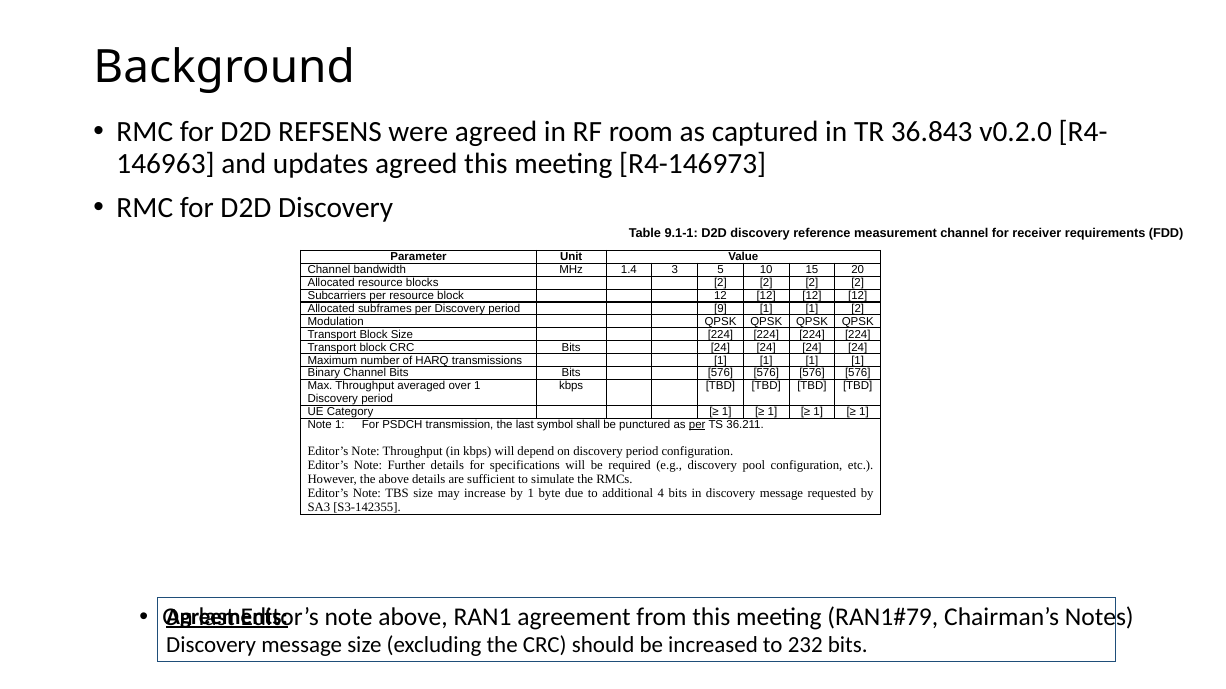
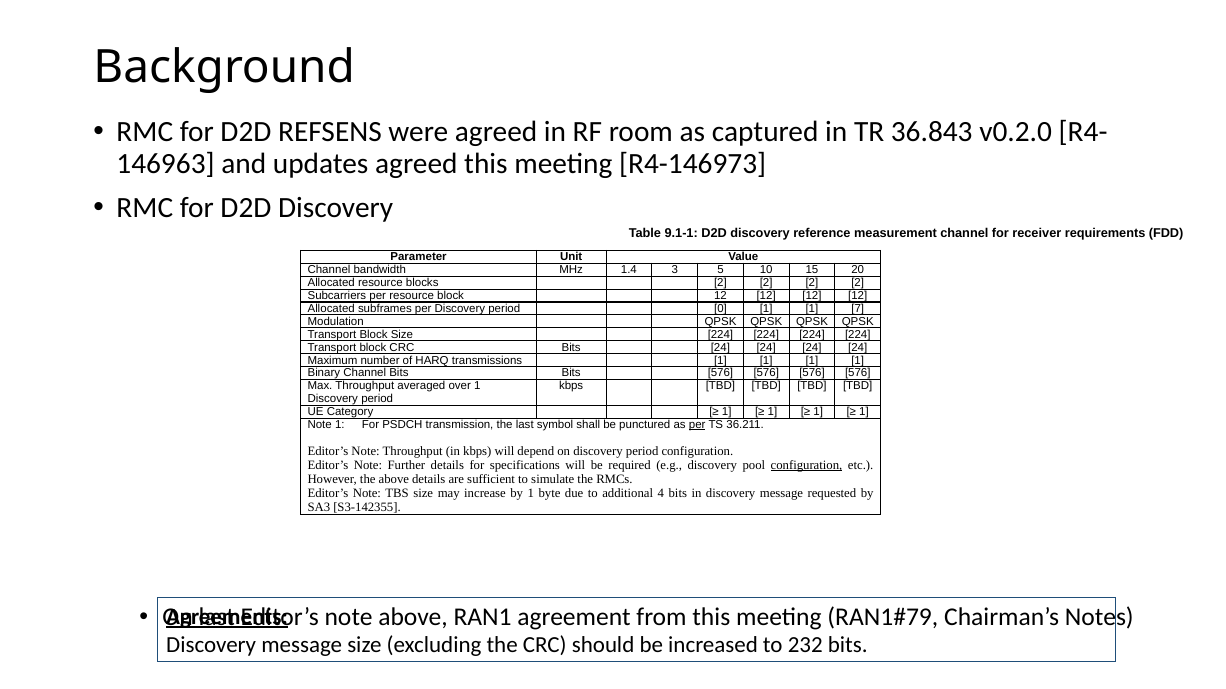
9: 9 -> 0
1 2: 2 -> 7
configuration at (806, 465) underline: none -> present
